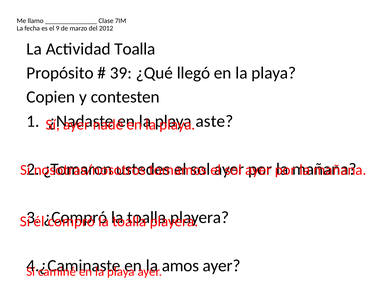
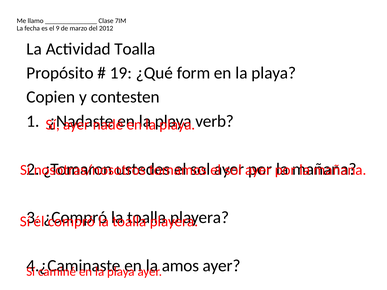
39: 39 -> 19
llegó: llegó -> form
aste: aste -> verb
